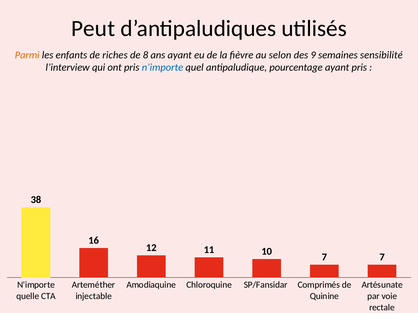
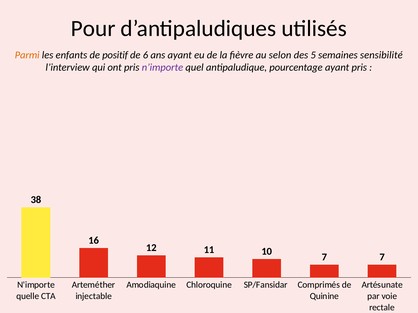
Peut: Peut -> Pour
riches: riches -> positif
8: 8 -> 6
9: 9 -> 5
n’importe colour: blue -> purple
